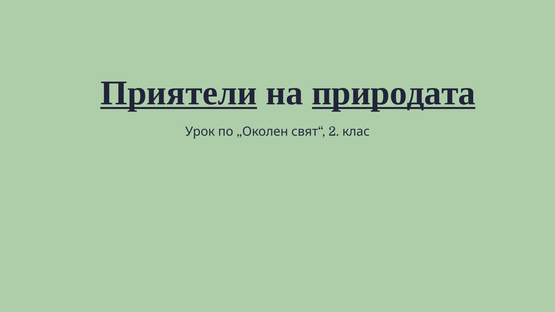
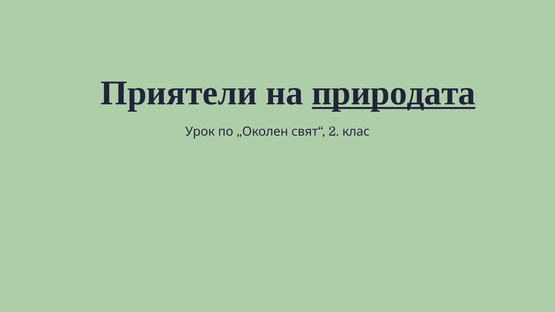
Приятели underline: present -> none
